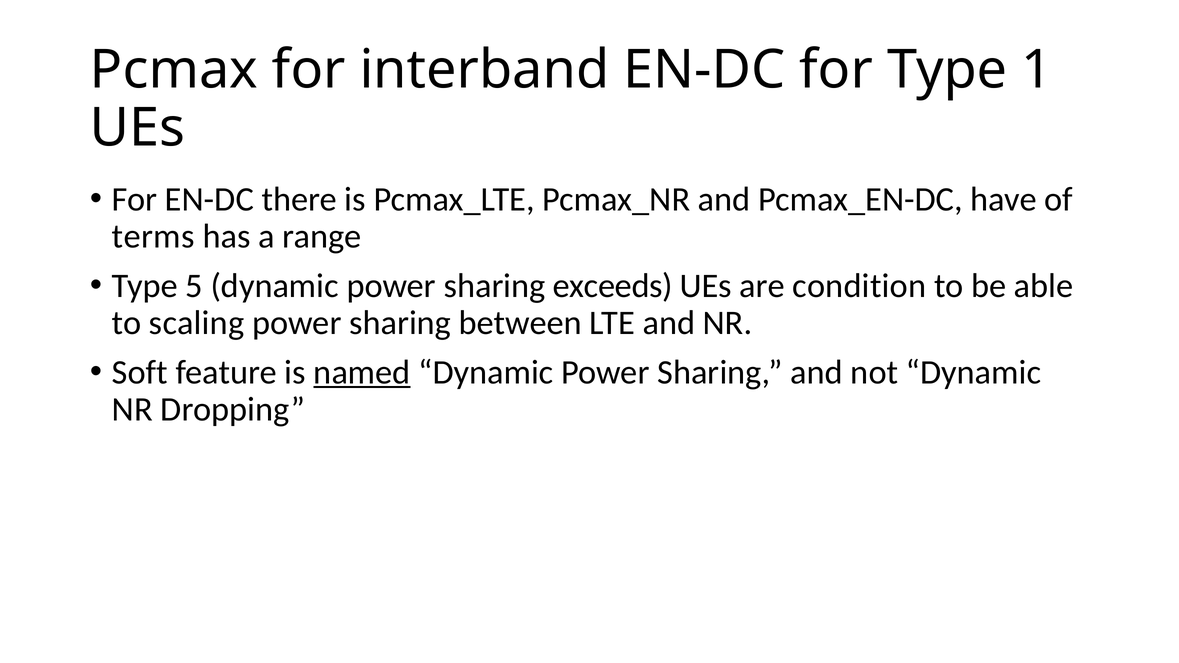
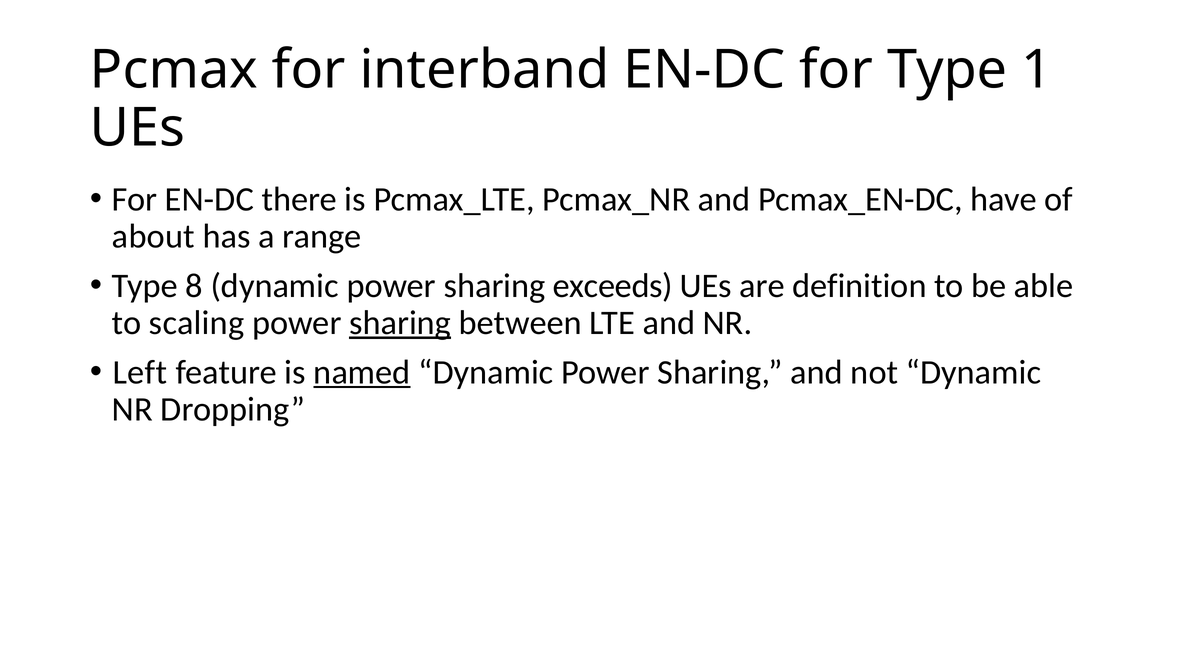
terms: terms -> about
5: 5 -> 8
condition: condition -> definition
sharing at (400, 323) underline: none -> present
Soft: Soft -> Left
